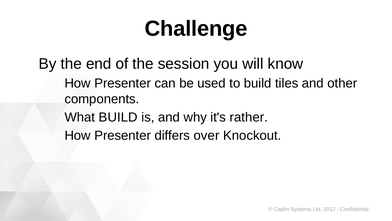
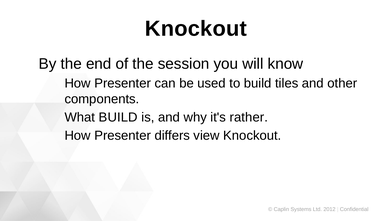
Challenge at (196, 29): Challenge -> Knockout
over: over -> view
